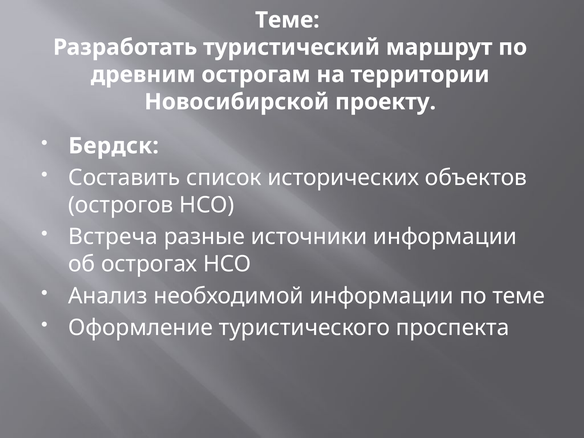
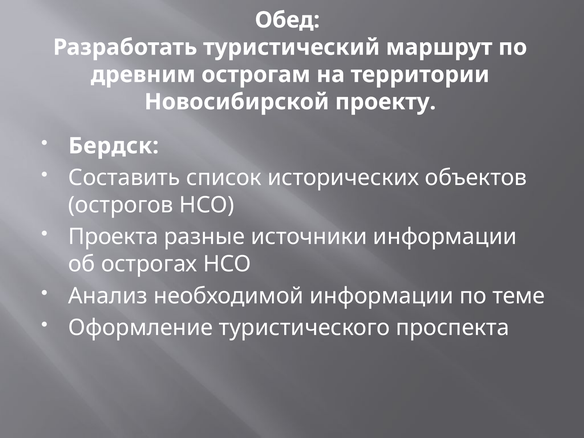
Теме at (287, 20): Теме -> Обед
Встреча: Встреча -> Проекта
